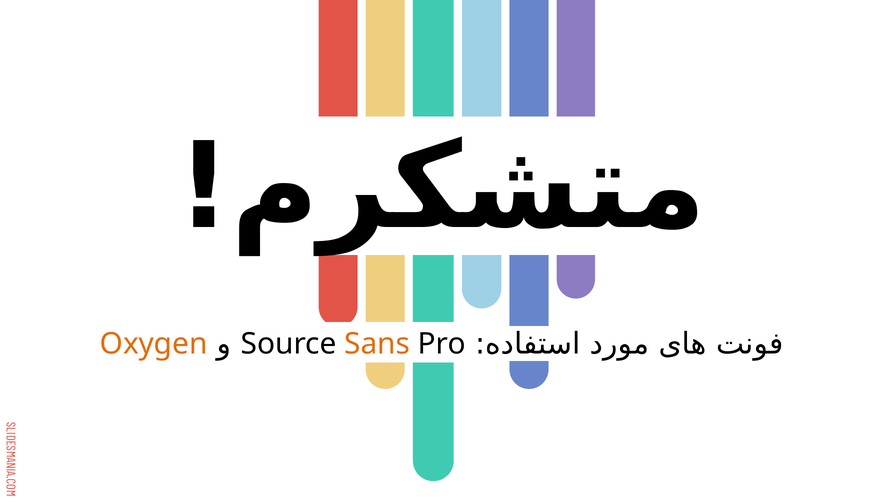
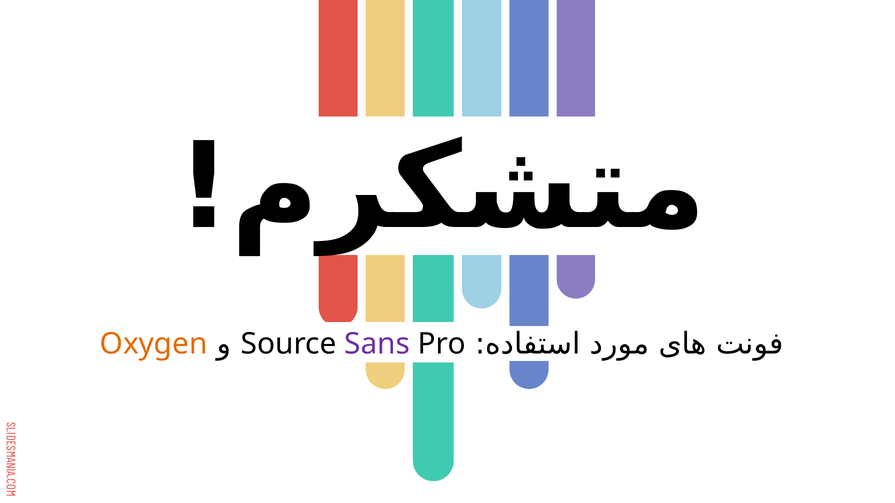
Sans colour: orange -> purple
